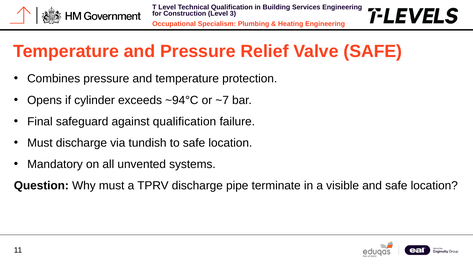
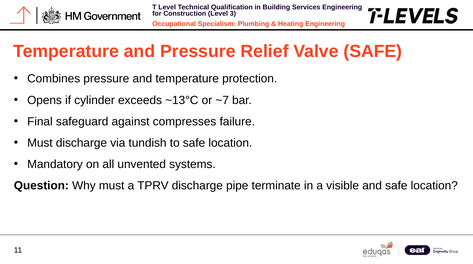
~94°C: ~94°C -> ~13°C
against qualification: qualification -> compresses
